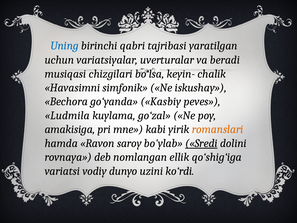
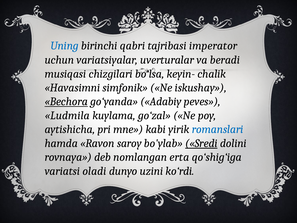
yaratilgan: yaratilgan -> imperator
Bechora underline: none -> present
Kasbiy: Kasbiy -> Adabiy
amakisiga: amakisiga -> aytishicha
romanslari colour: orange -> blue
ellik: ellik -> erta
vodiy: vodiy -> oladi
